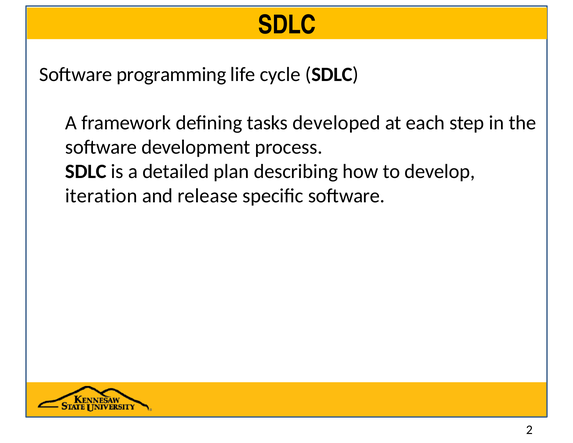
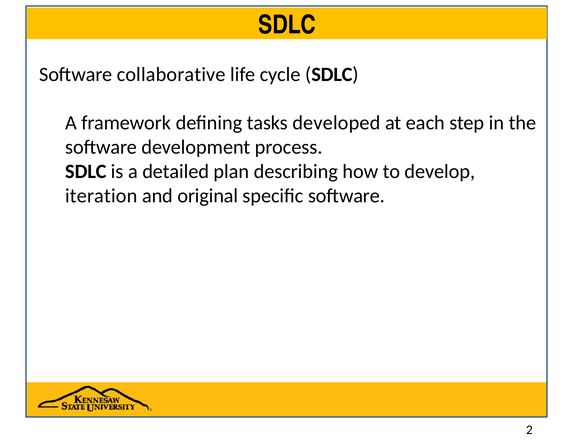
programming: programming -> collaborative
release: release -> original
